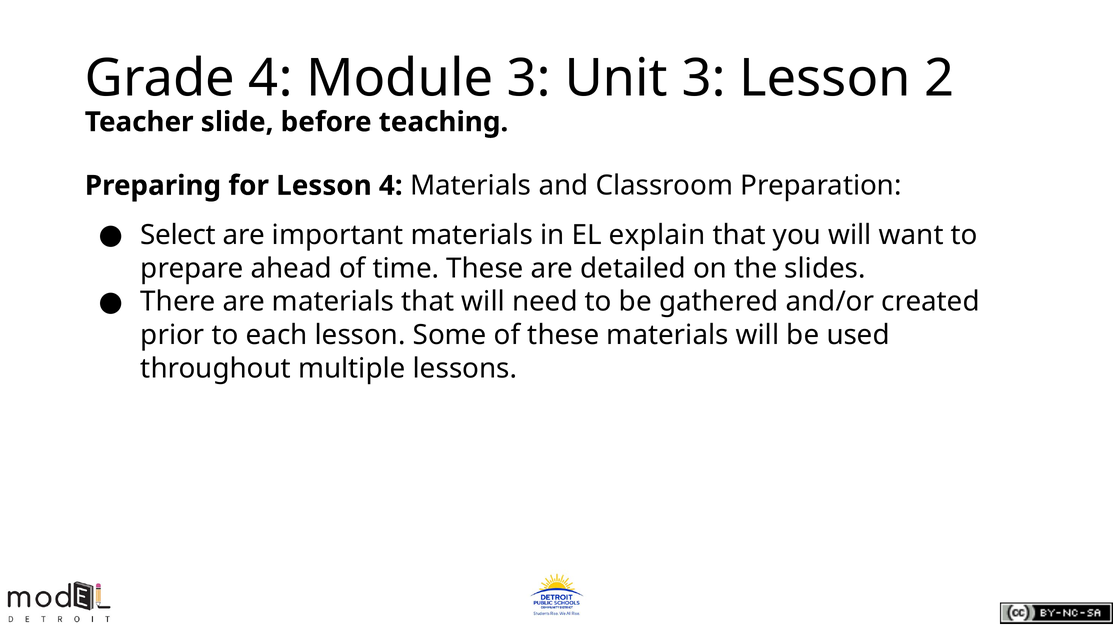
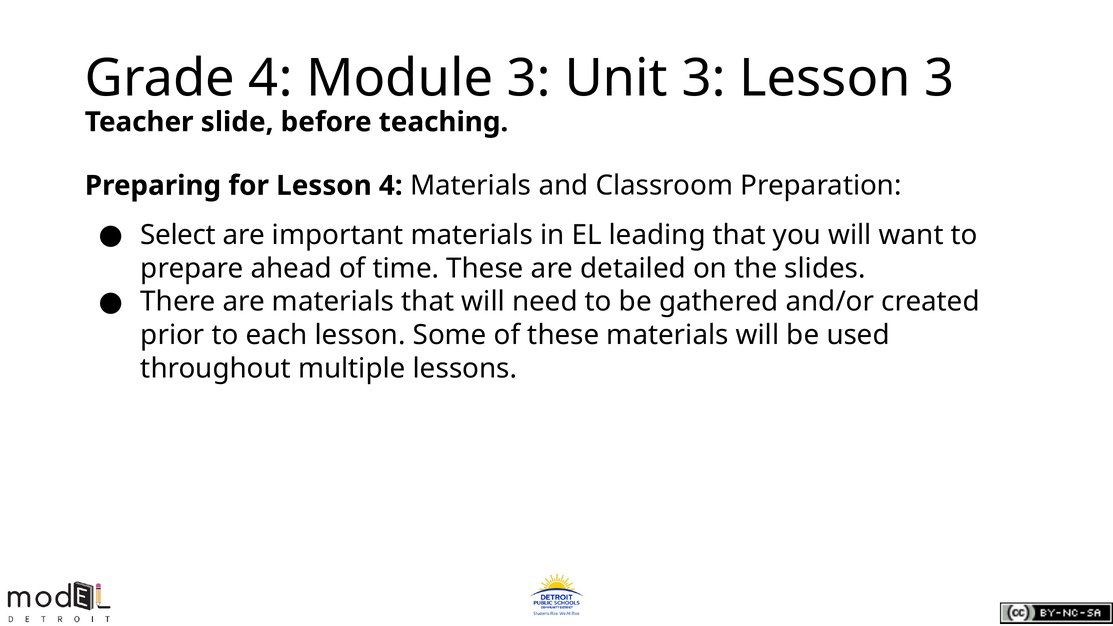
Lesson 2: 2 -> 3
explain: explain -> leading
